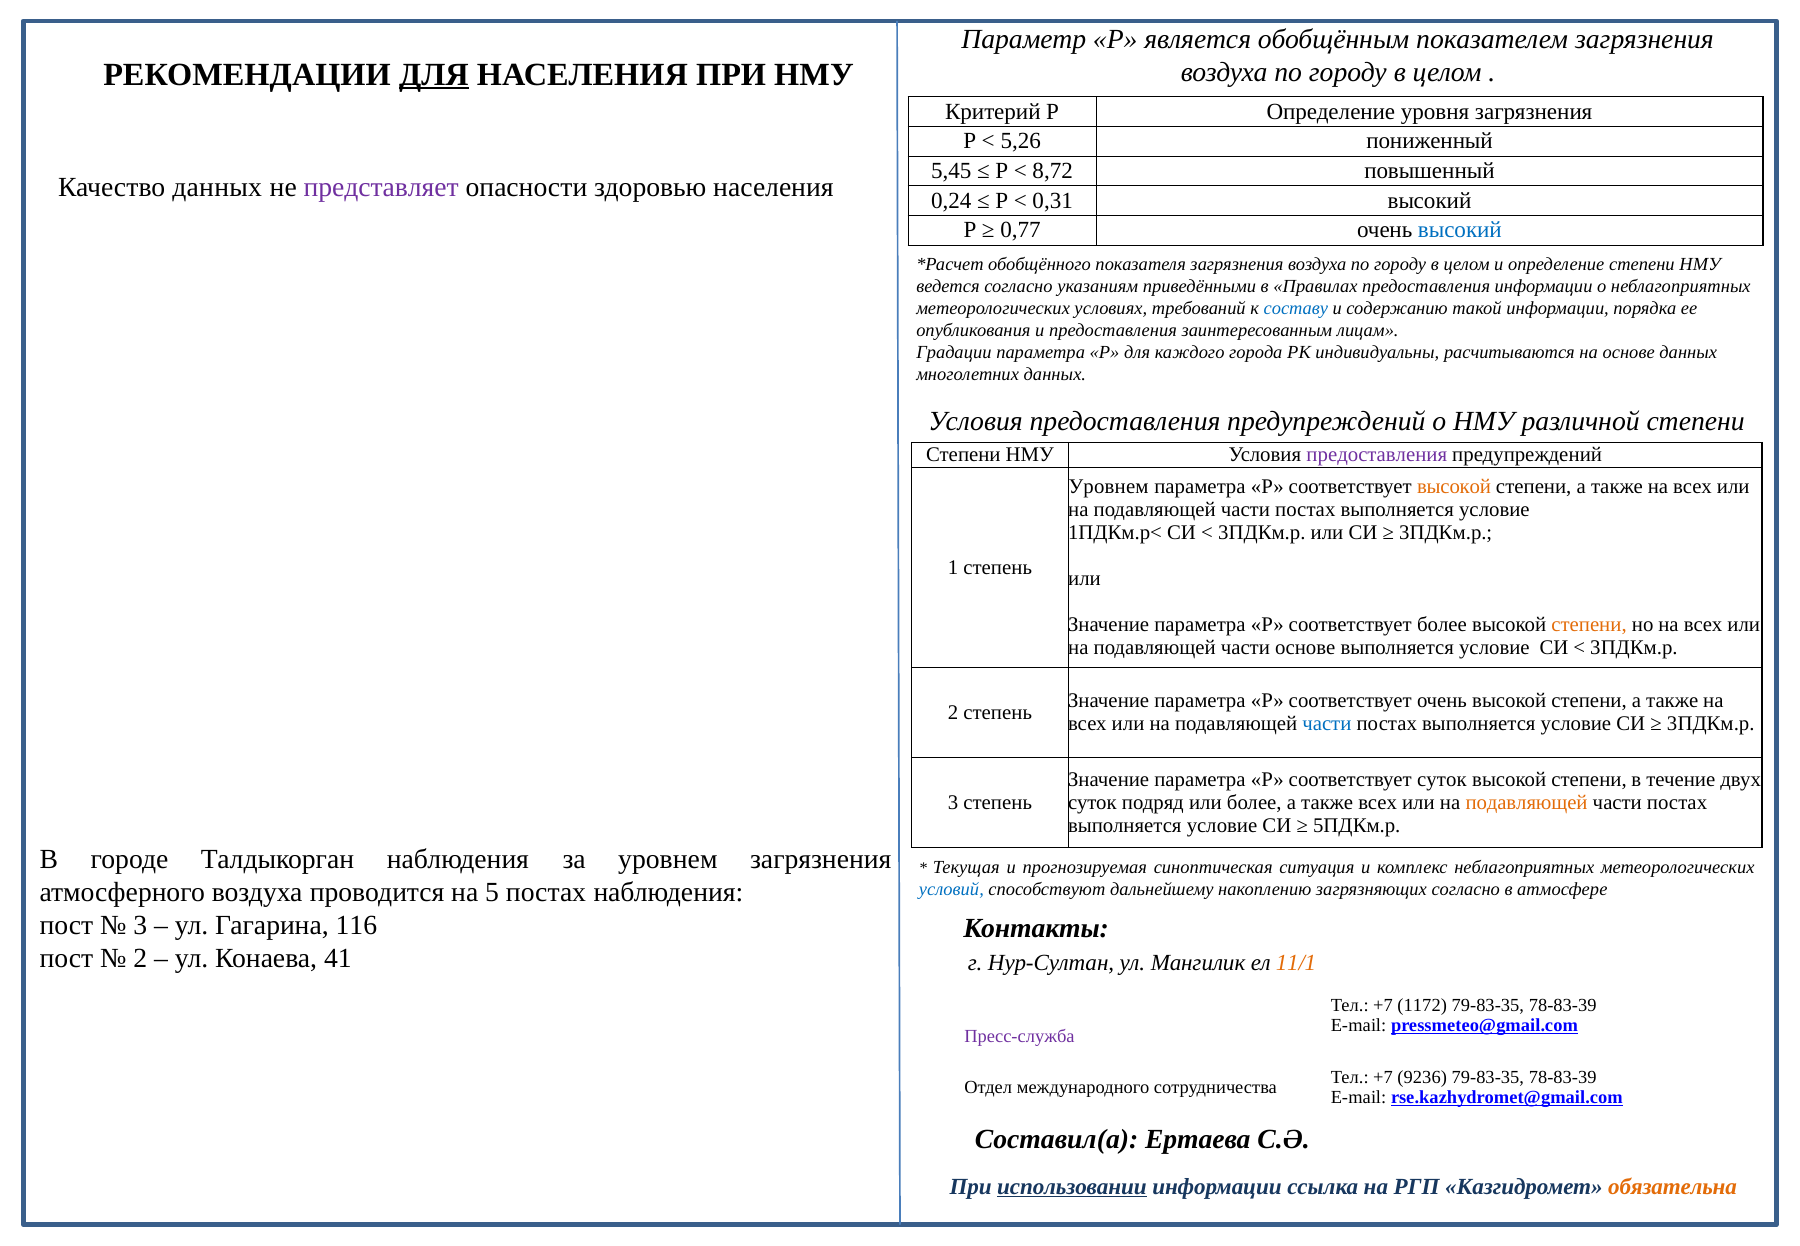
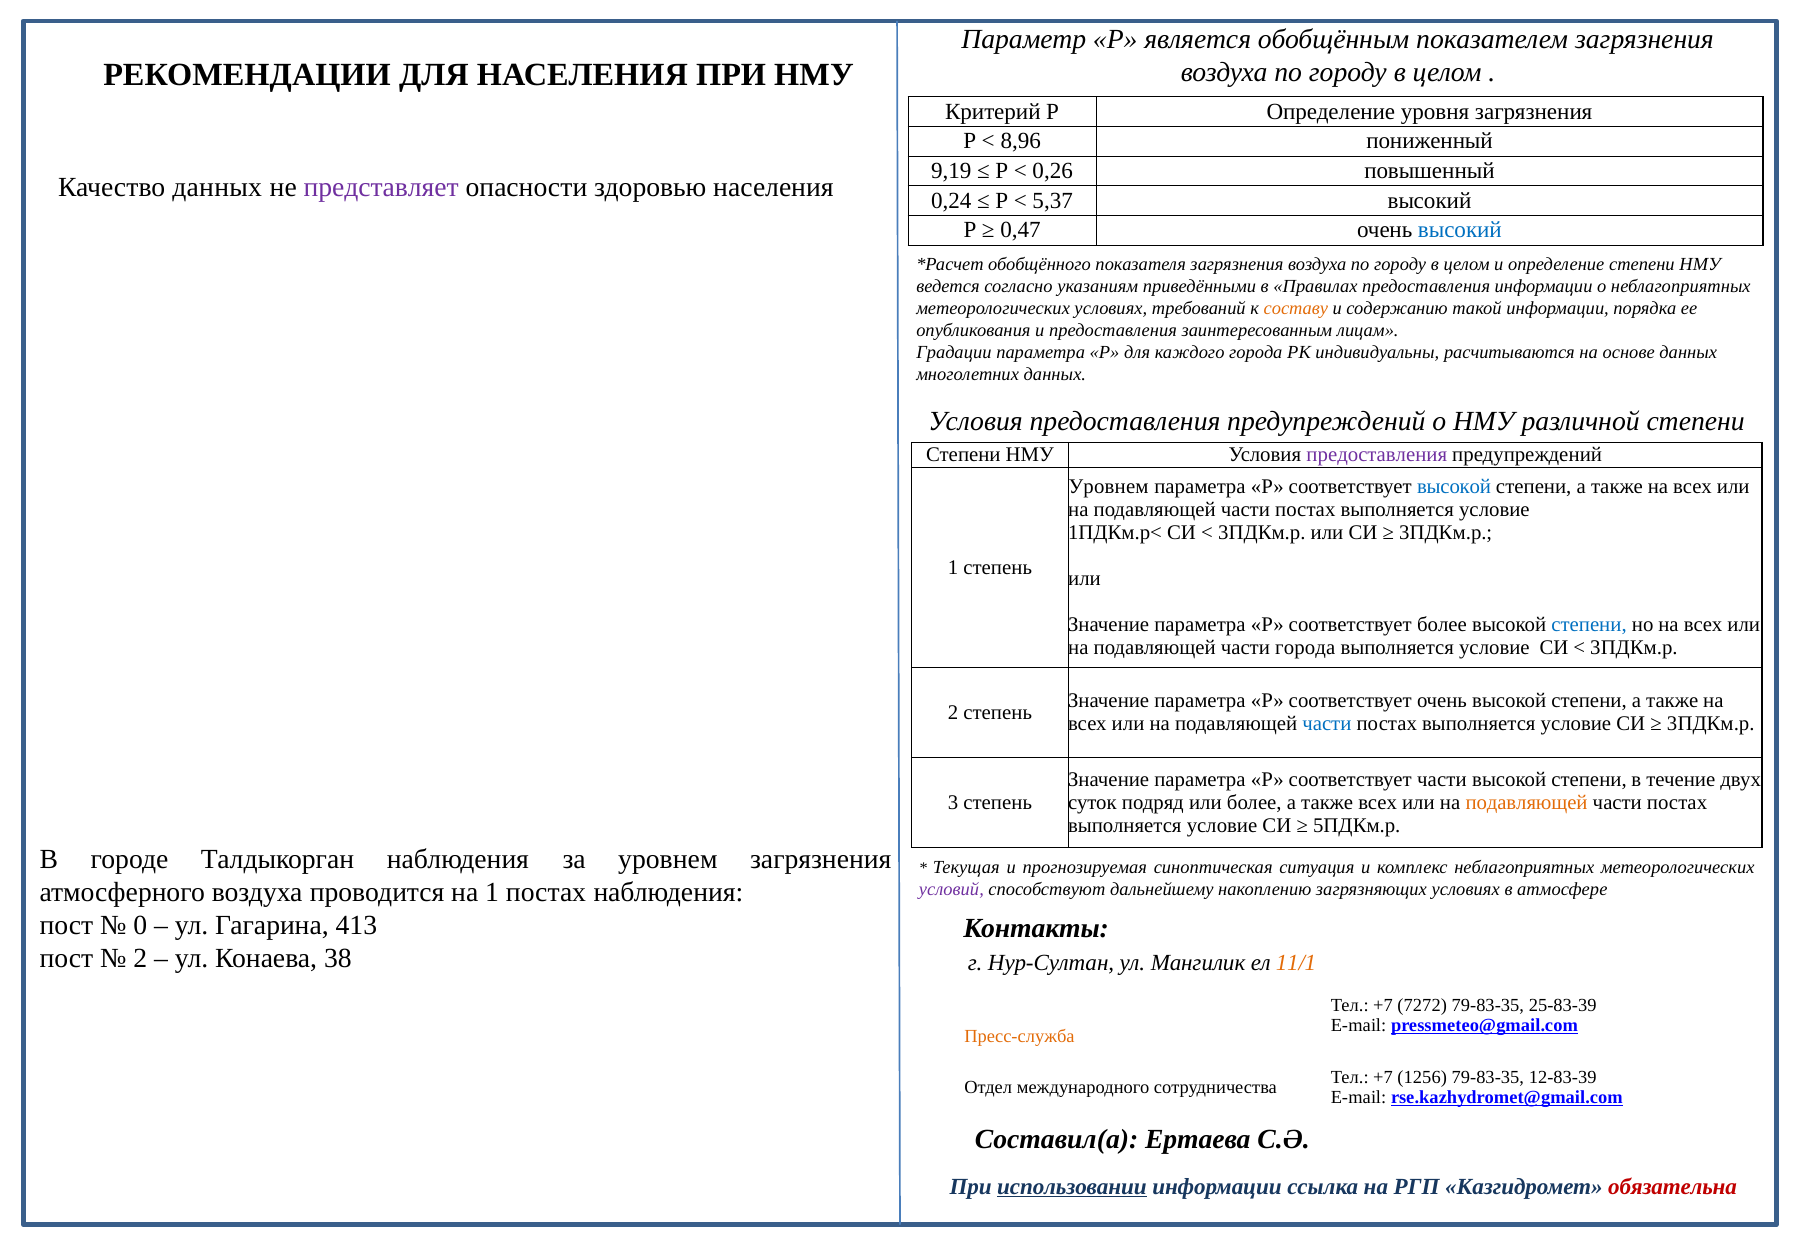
ДЛЯ at (434, 75) underline: present -> none
5,26: 5,26 -> 8,96
5,45: 5,45 -> 9,19
8,72: 8,72 -> 0,26
0,31: 0,31 -> 5,37
0,77: 0,77 -> 0,47
составу colour: blue -> orange
высокой at (1454, 487) colour: orange -> blue
степени at (1589, 625) colour: orange -> blue
части основе: основе -> города
соответствует суток: суток -> части
на 5: 5 -> 1
условий colour: blue -> purple
загрязняющих согласно: согласно -> условиях
3 at (140, 926): 3 -> 0
116: 116 -> 413
41: 41 -> 38
1172: 1172 -> 7272
78-83-39 at (1563, 1005): 78-83-39 -> 25-83-39
Пресс-служба colour: purple -> orange
9236: 9236 -> 1256
78-83-39 at (1563, 1077): 78-83-39 -> 12-83-39
обязательна colour: orange -> red
